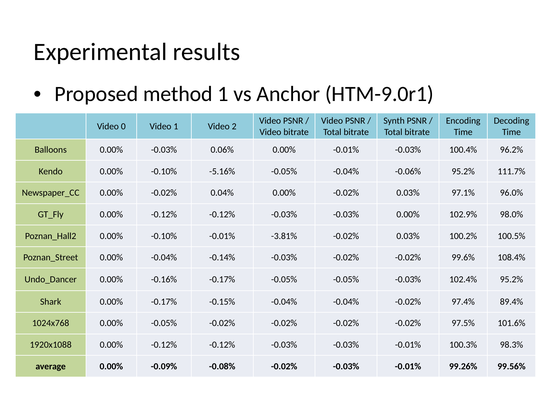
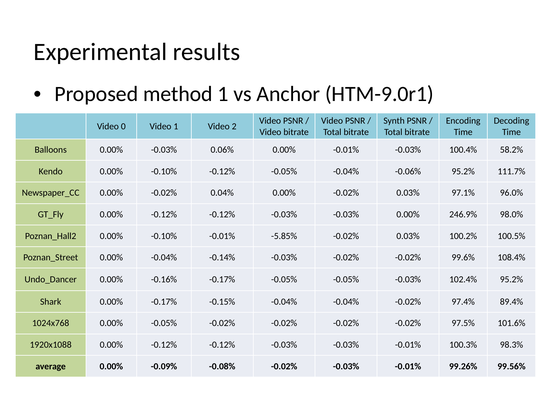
96.2%: 96.2% -> 58.2%
-0.10% -5.16%: -5.16% -> -0.12%
102.9%: 102.9% -> 246.9%
-3.81%: -3.81% -> -5.85%
